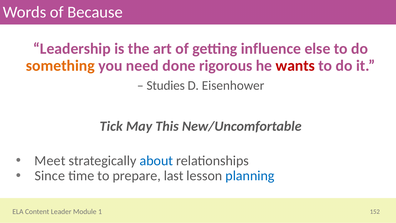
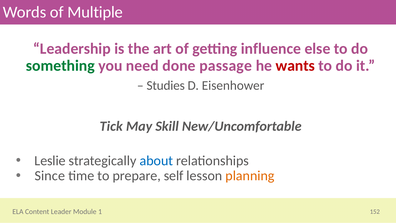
Because: Because -> Multiple
something colour: orange -> green
rigorous: rigorous -> passage
This: This -> Skill
Meet: Meet -> Leslie
last: last -> self
planning colour: blue -> orange
